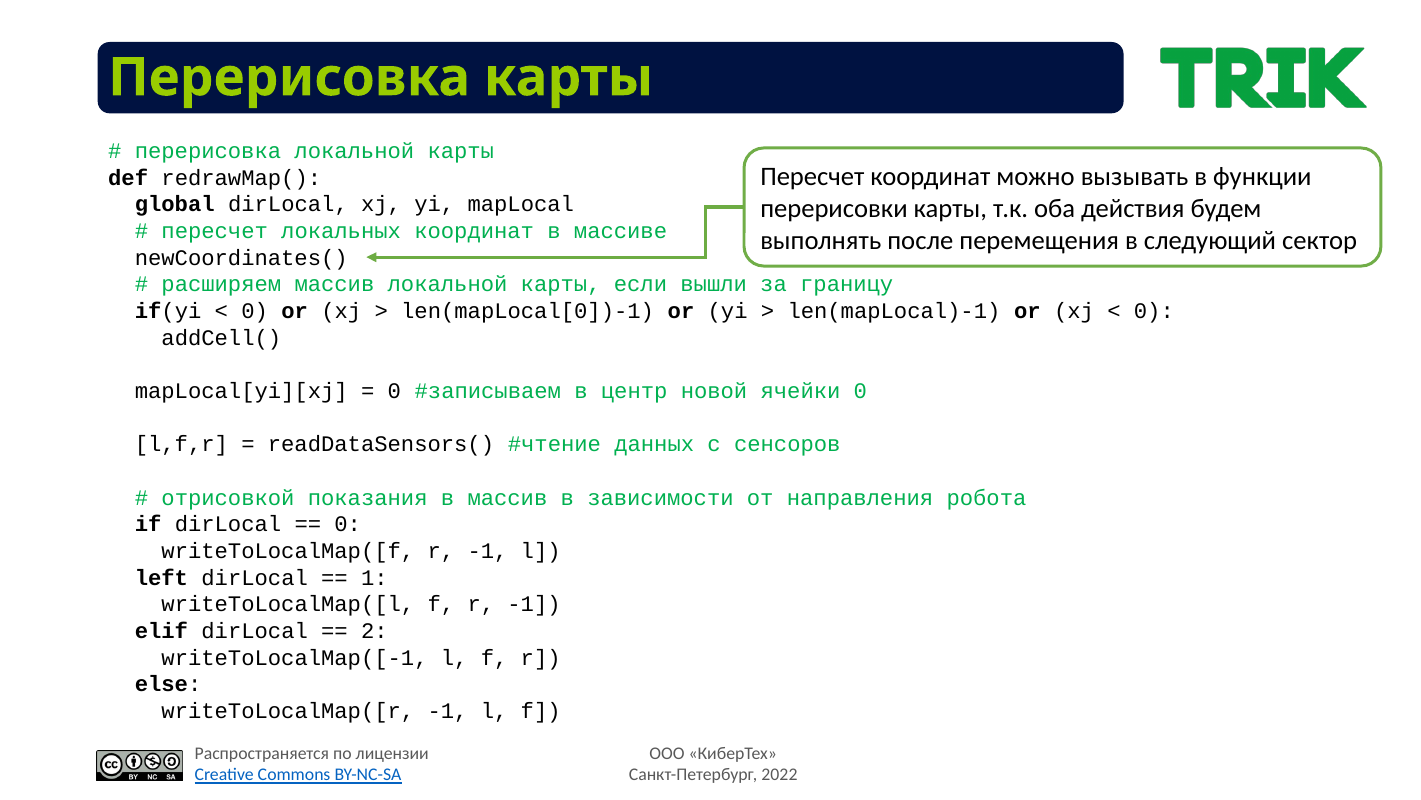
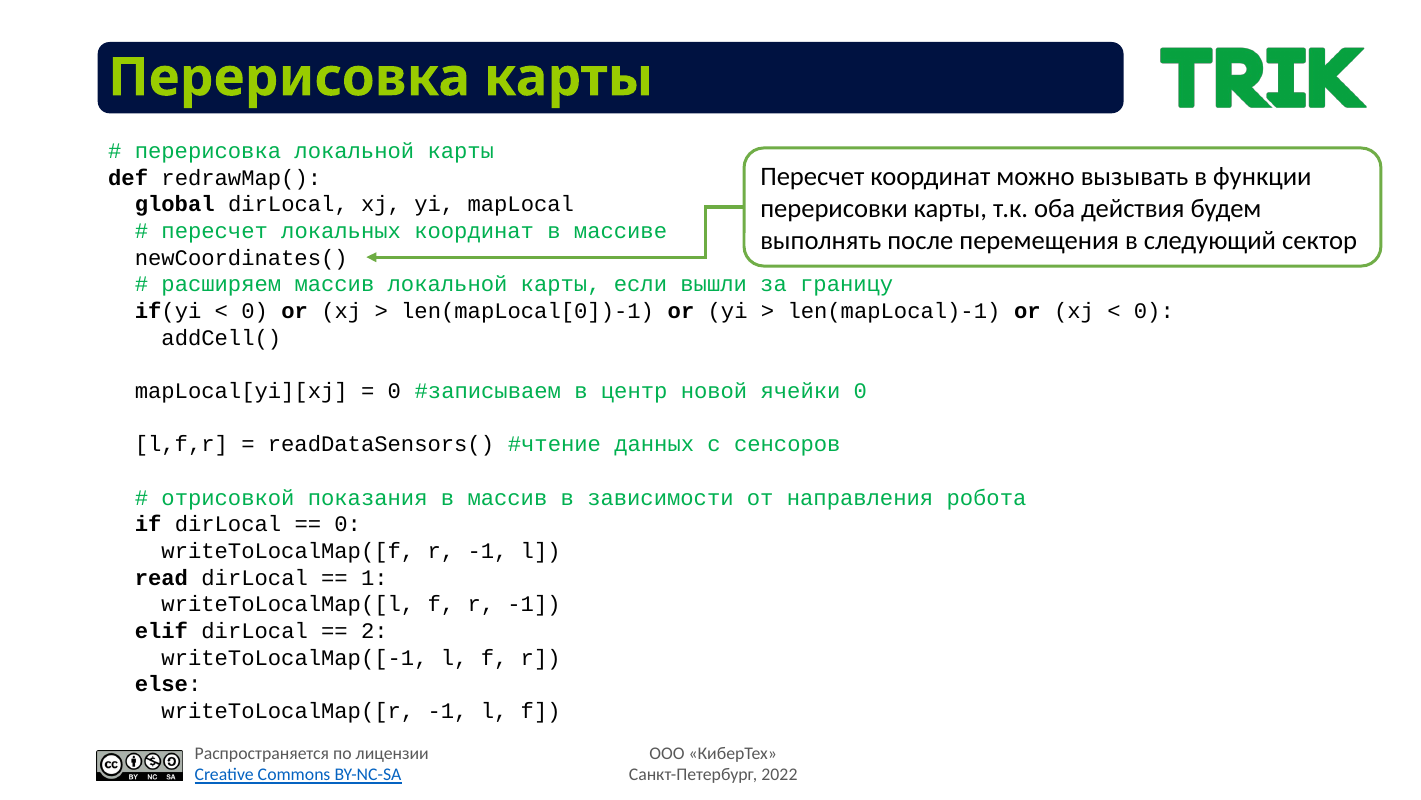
left: left -> read
